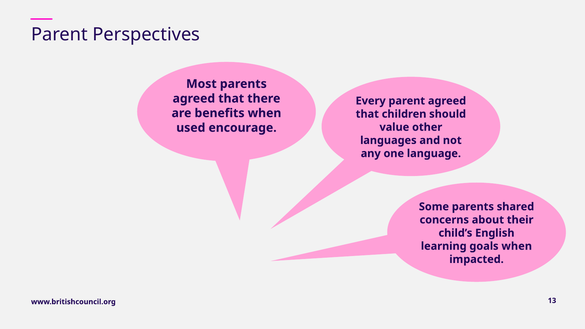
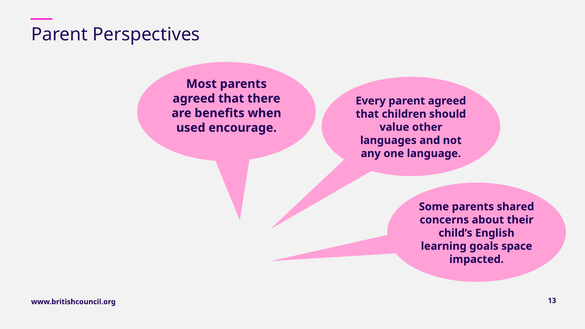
goals when: when -> space
